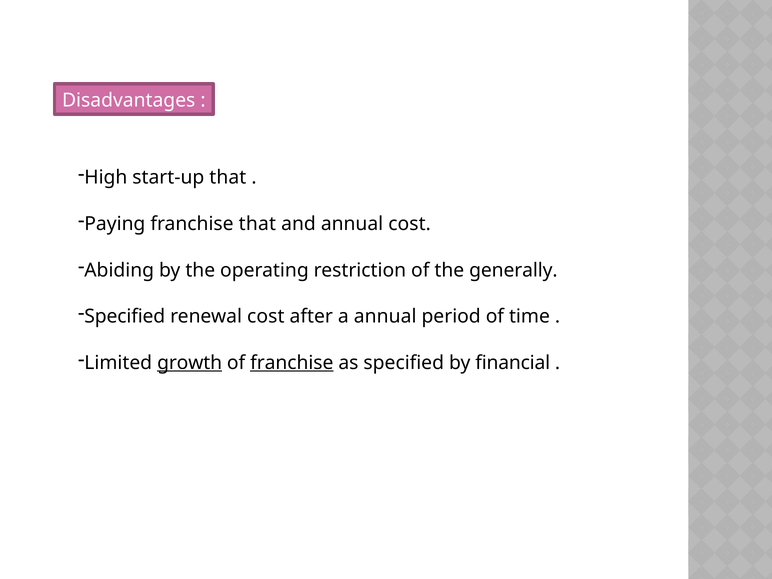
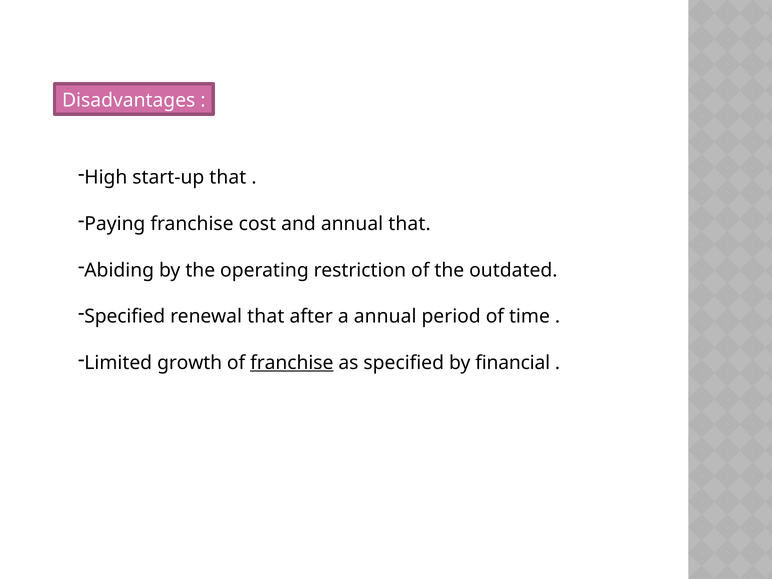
franchise that: that -> cost
annual cost: cost -> that
generally: generally -> outdated
renewal cost: cost -> that
growth underline: present -> none
